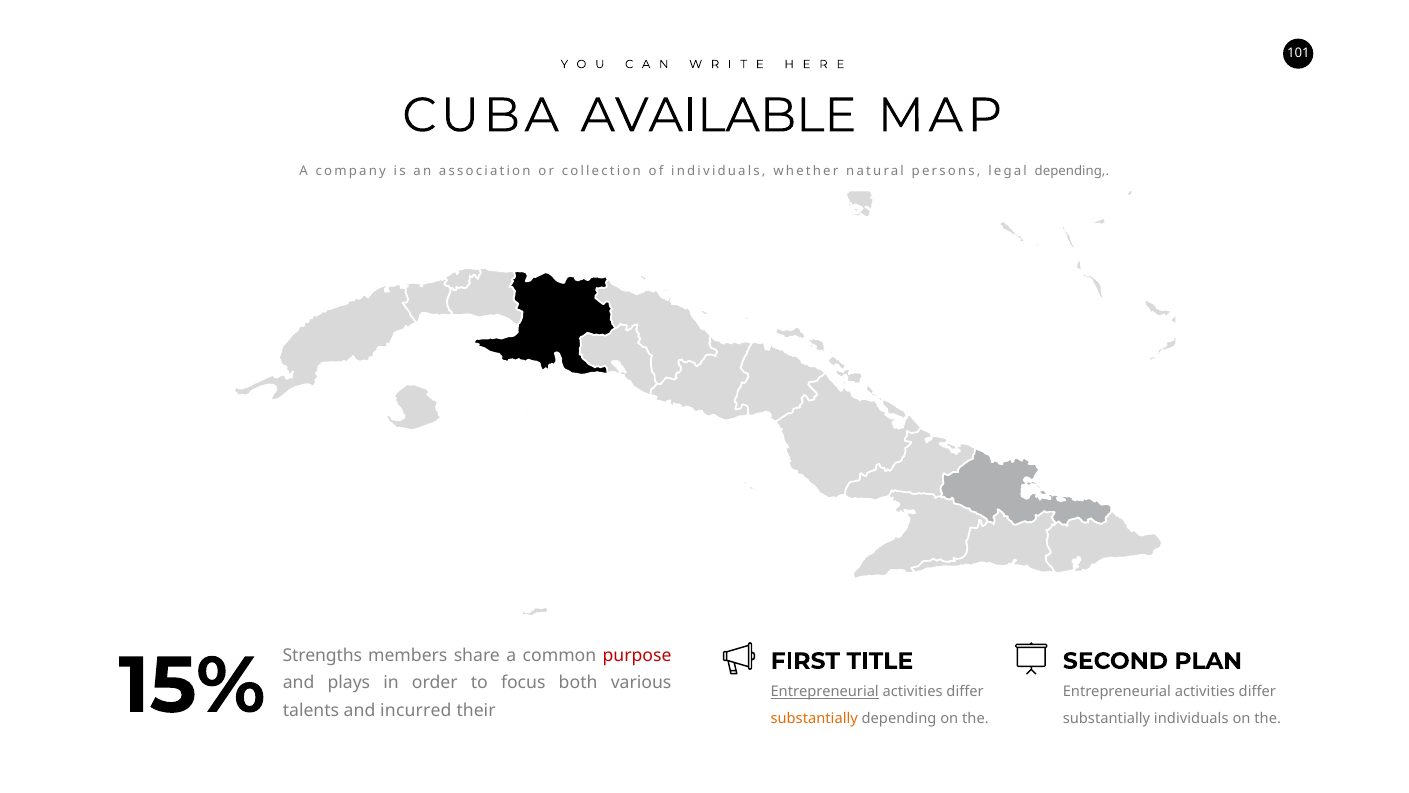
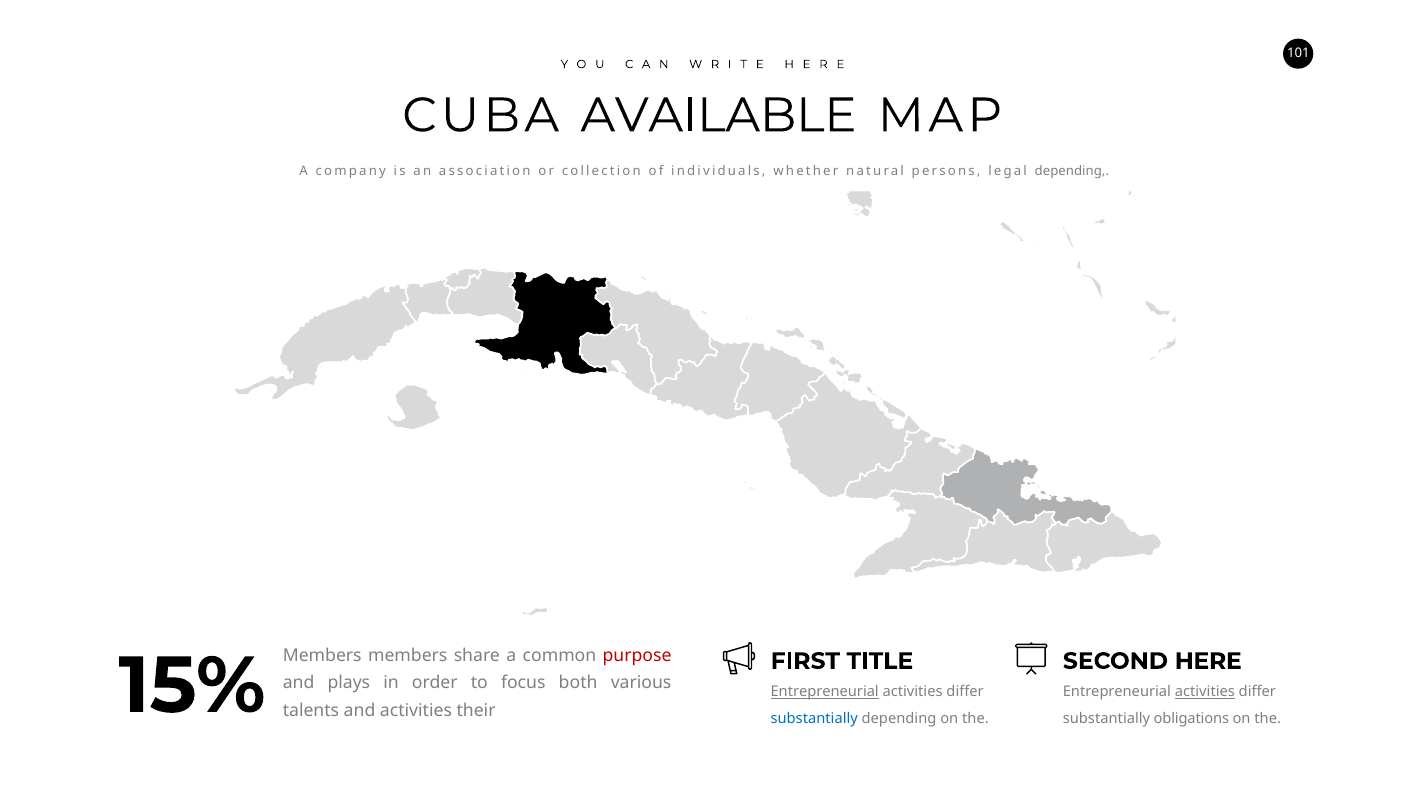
Strengths at (322, 655): Strengths -> Members
PLAN: PLAN -> HERE
activities at (1205, 692) underline: none -> present
and incurred: incurred -> activities
substantially at (814, 718) colour: orange -> blue
substantially individuals: individuals -> obligations
